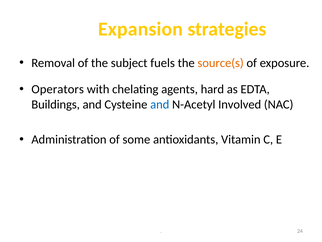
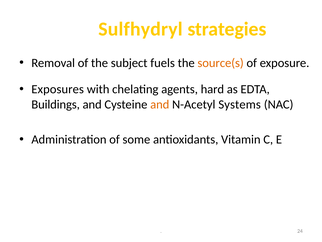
Expansion: Expansion -> Sulfhydryl
Operators: Operators -> Exposures
and at (160, 104) colour: blue -> orange
Involved: Involved -> Systems
